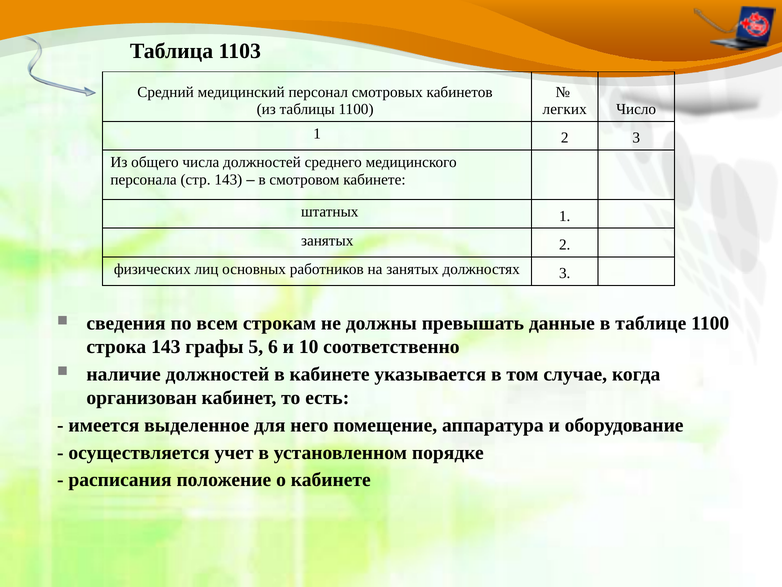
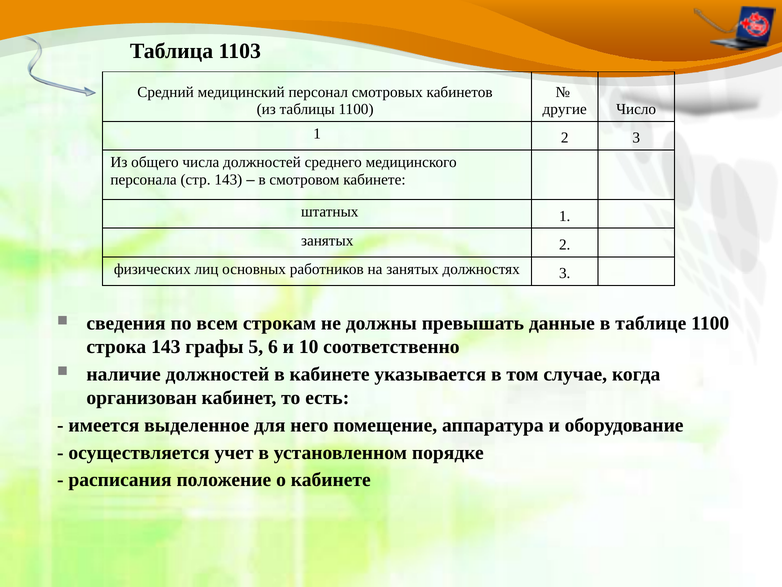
легких: легких -> другие
